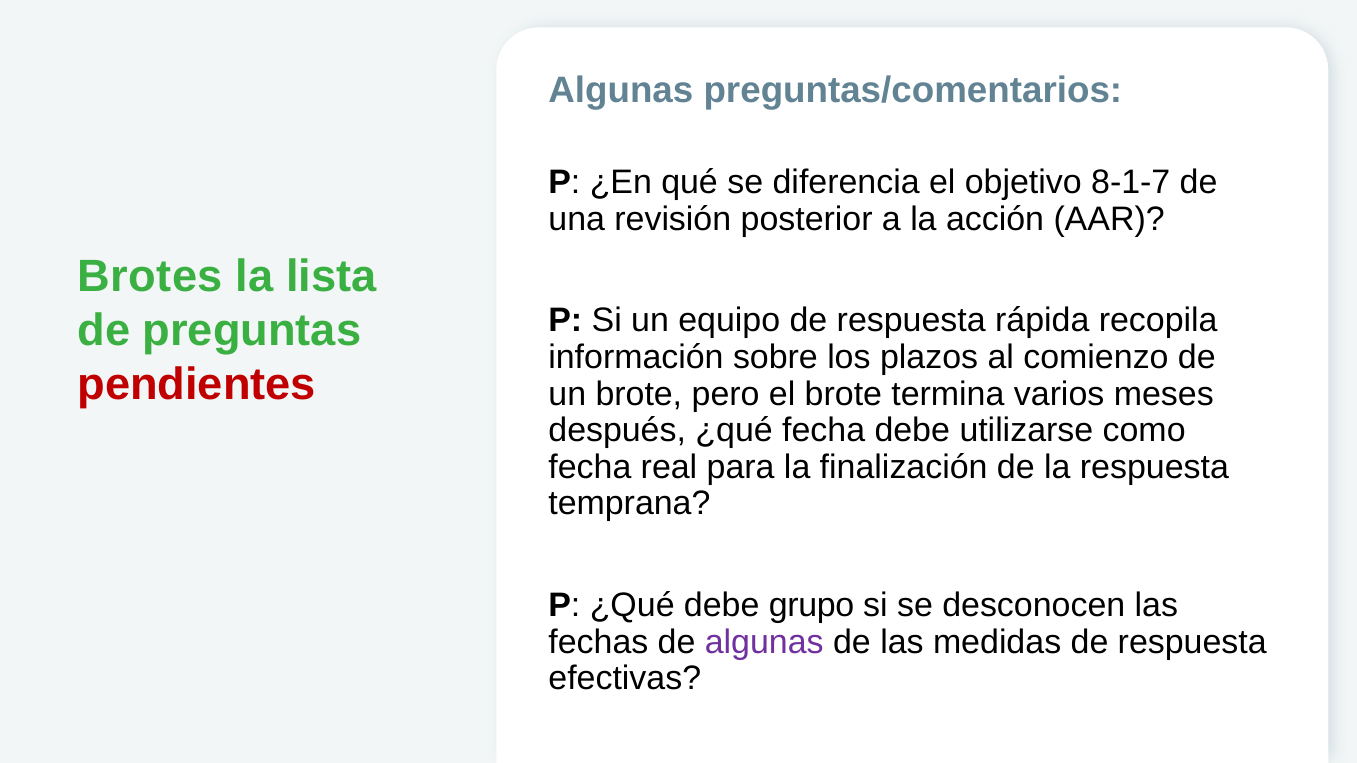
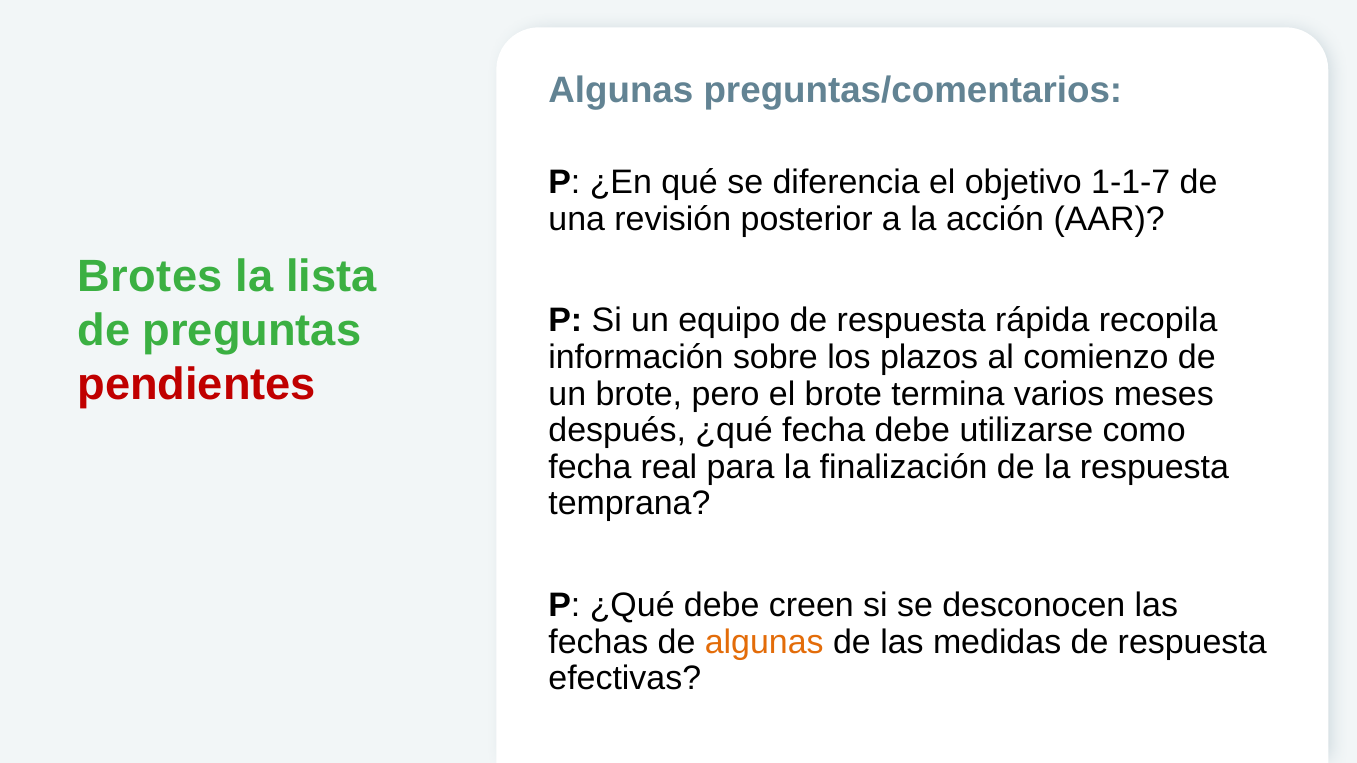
8-1-7: 8-1-7 -> 1-1-7
grupo: grupo -> creen
algunas at (764, 642) colour: purple -> orange
